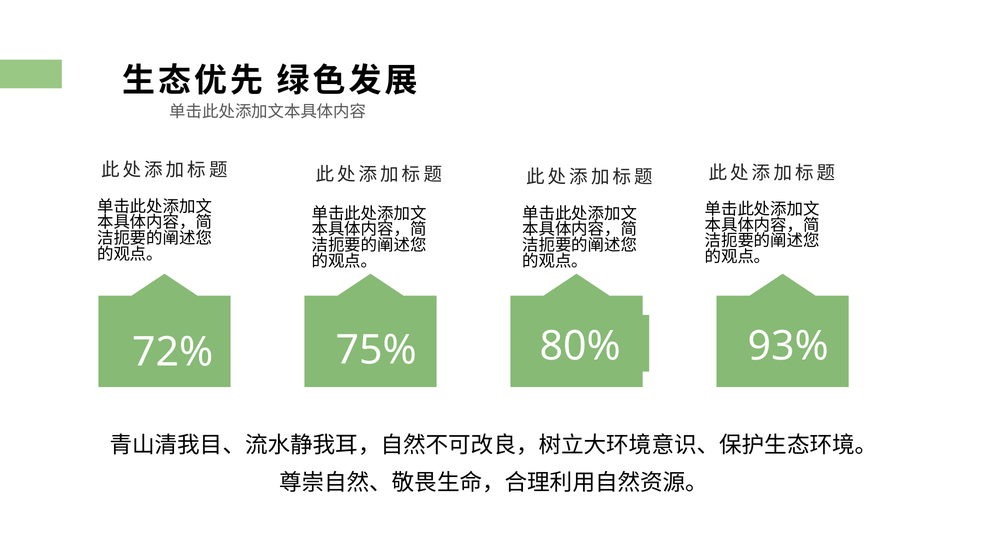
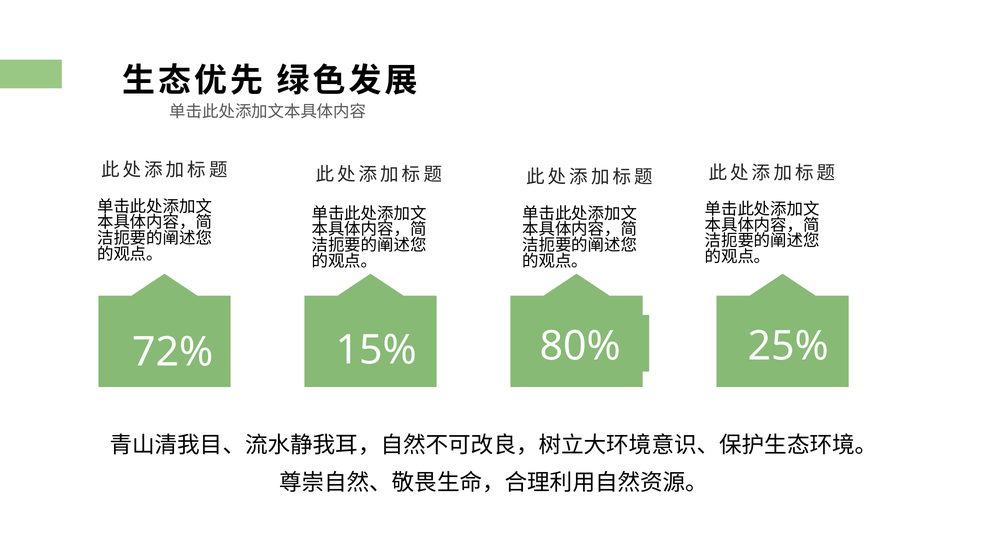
75%: 75% -> 15%
93%: 93% -> 25%
